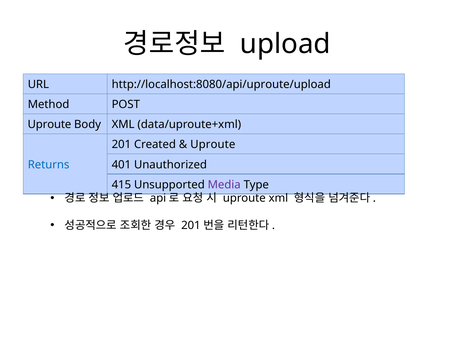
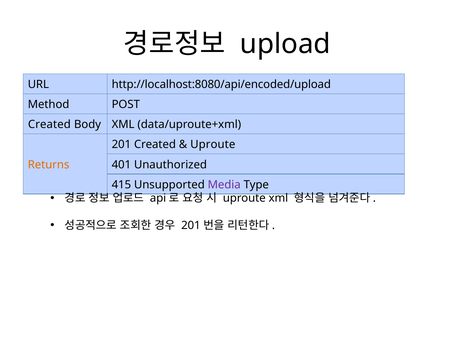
http://localhost:8080/api/uproute/upload: http://localhost:8080/api/uproute/upload -> http://localhost:8080/api/encoded/upload
Uproute at (49, 124): Uproute -> Created
Returns colour: blue -> orange
